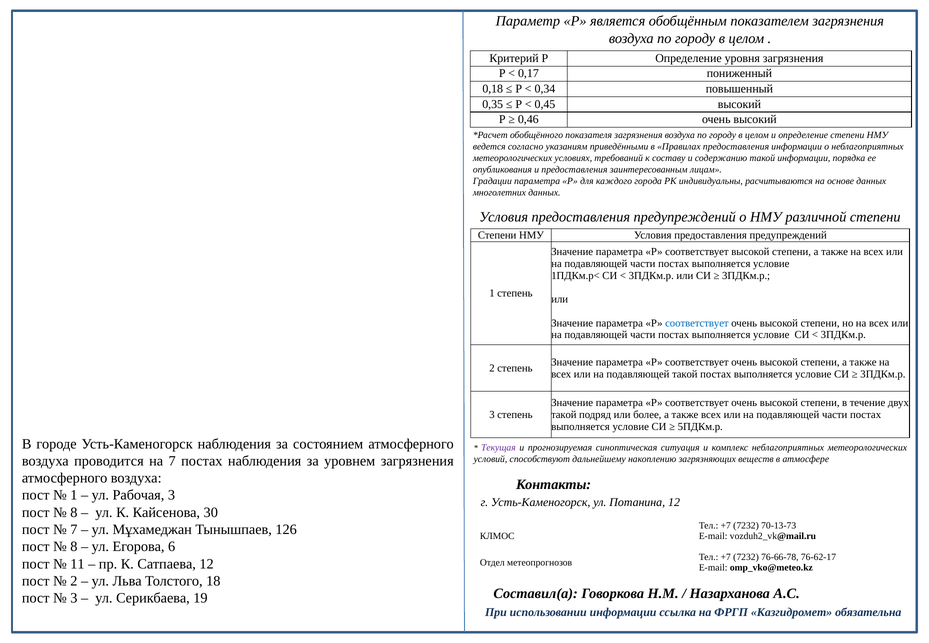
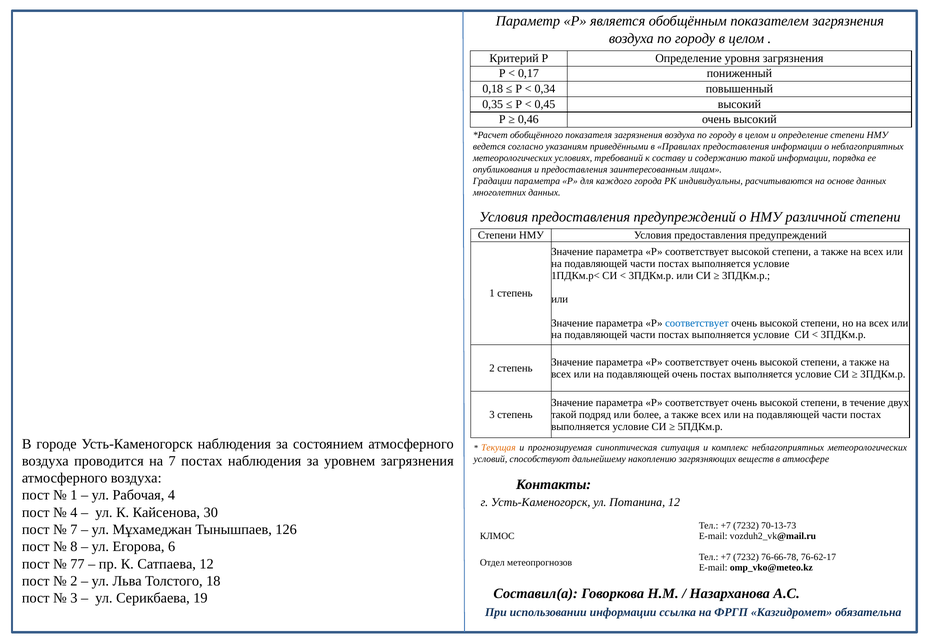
подавляющей такой: такой -> очень
Текущая colour: purple -> orange
Рабочая 3: 3 -> 4
8 at (74, 513): 8 -> 4
11: 11 -> 77
